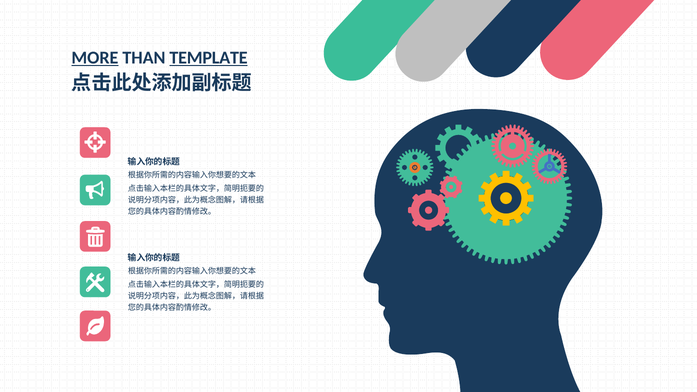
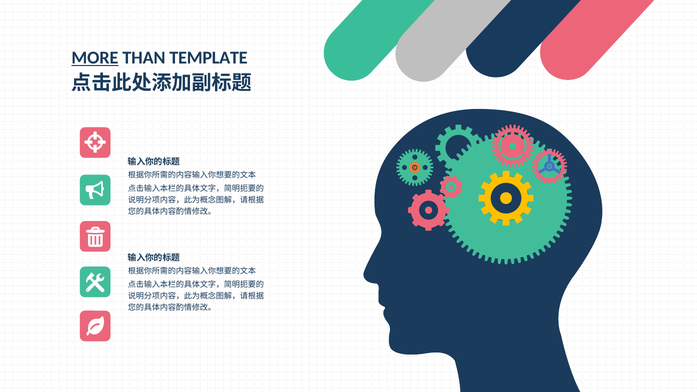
TEMPLATE underline: present -> none
